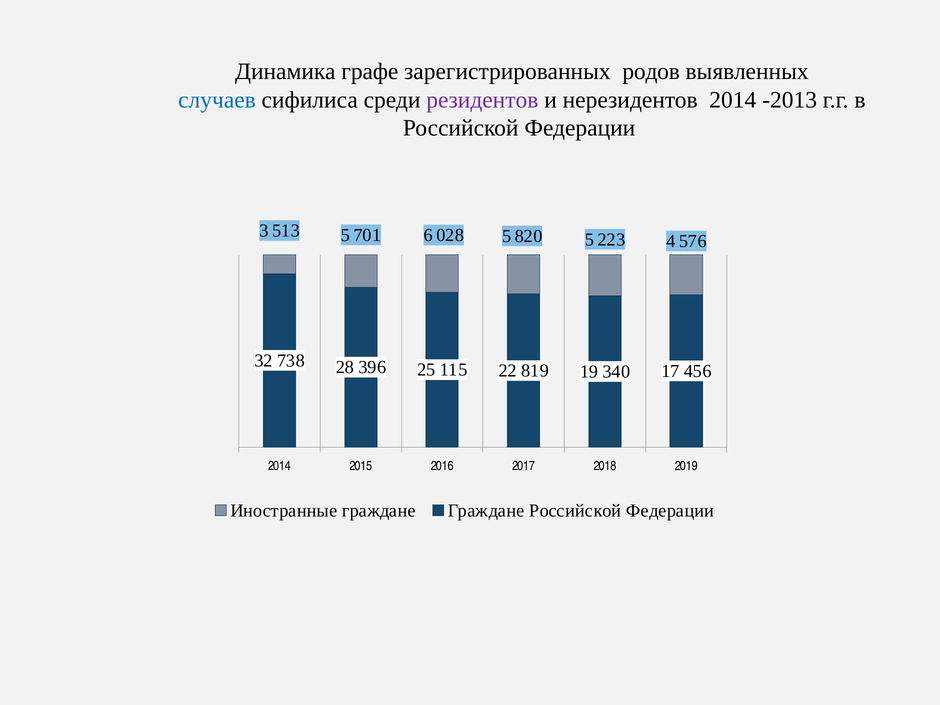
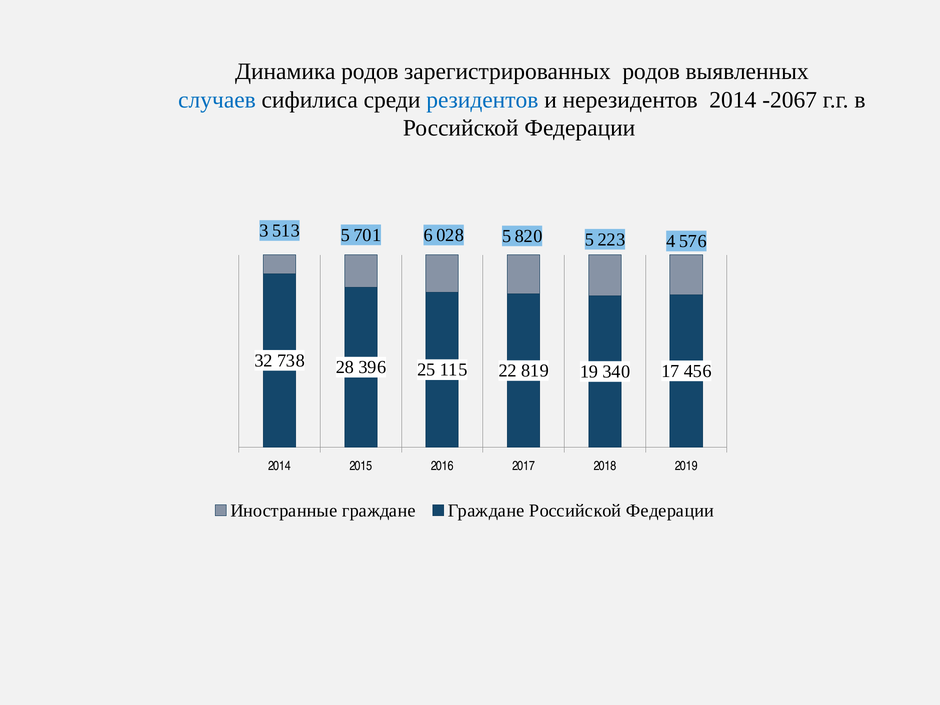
Динамика графе: графе -> родов
резидентов colour: purple -> blue
-2013: -2013 -> -2067
